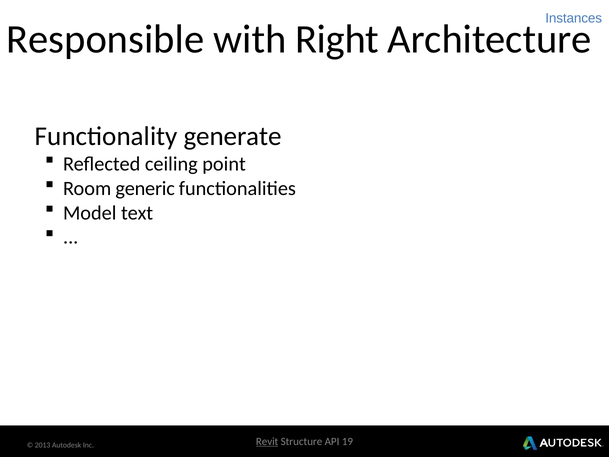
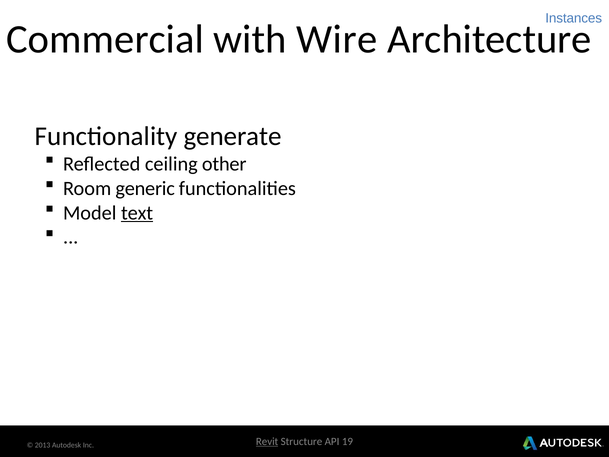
Responsible: Responsible -> Commercial
Right: Right -> Wire
point: point -> other
text underline: none -> present
